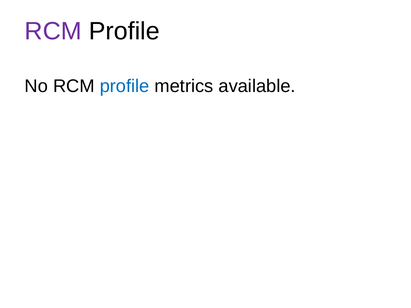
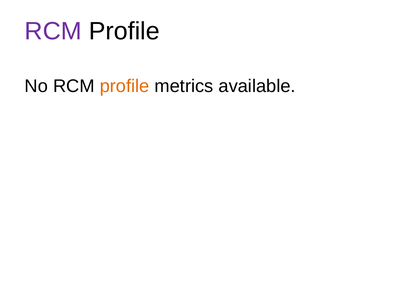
profile at (125, 86) colour: blue -> orange
